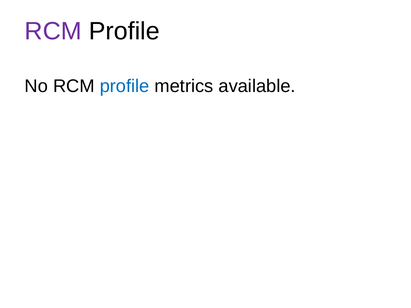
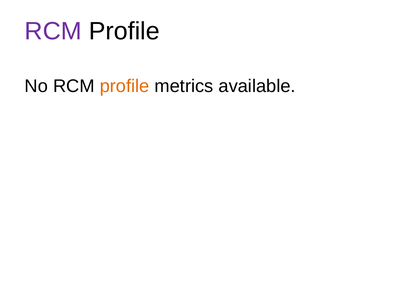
profile at (125, 86) colour: blue -> orange
